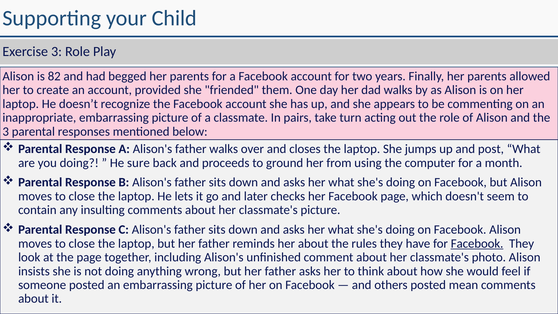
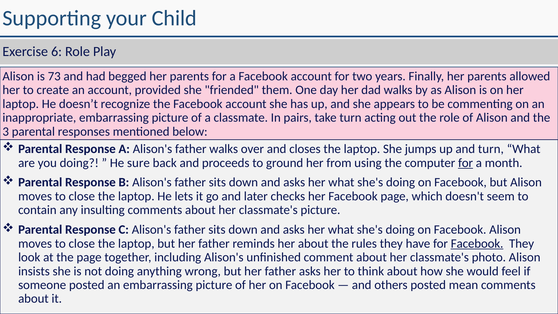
Exercise 3: 3 -> 6
82: 82 -> 73
and post: post -> turn
for at (466, 163) underline: none -> present
